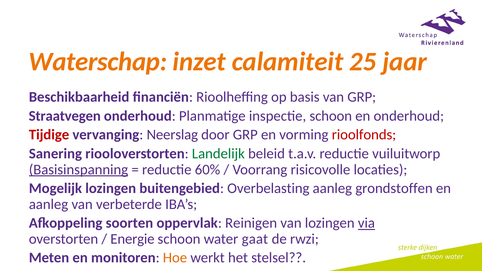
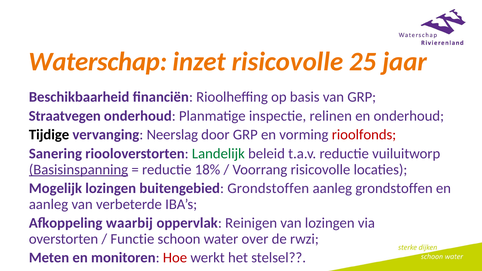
inzet calamiteit: calamiteit -> risicovolle
inspectie schoon: schoon -> relinen
Tijdige colour: red -> black
60%: 60% -> 18%
buitengebied Overbelasting: Overbelasting -> Grondstoffen
soorten: soorten -> waarbij
via underline: present -> none
Energie: Energie -> Functie
gaat: gaat -> over
Hoe colour: orange -> red
